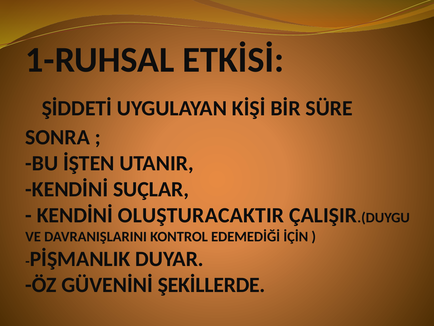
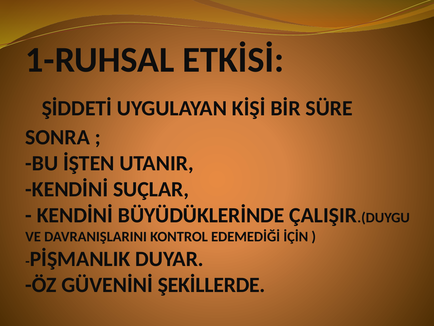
OLUŞTURACAKTIR: OLUŞTURACAKTIR -> BÜYÜDÜKLERİNDE
